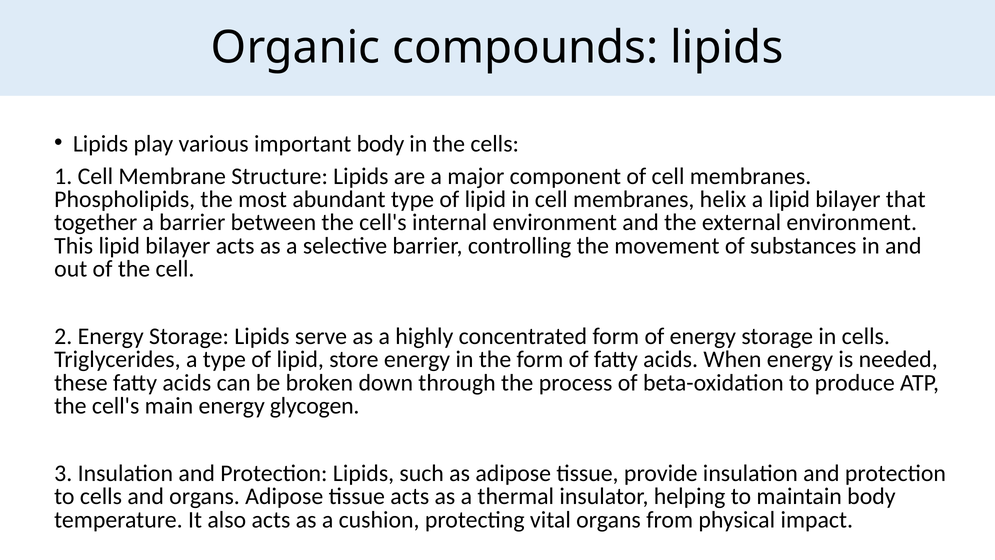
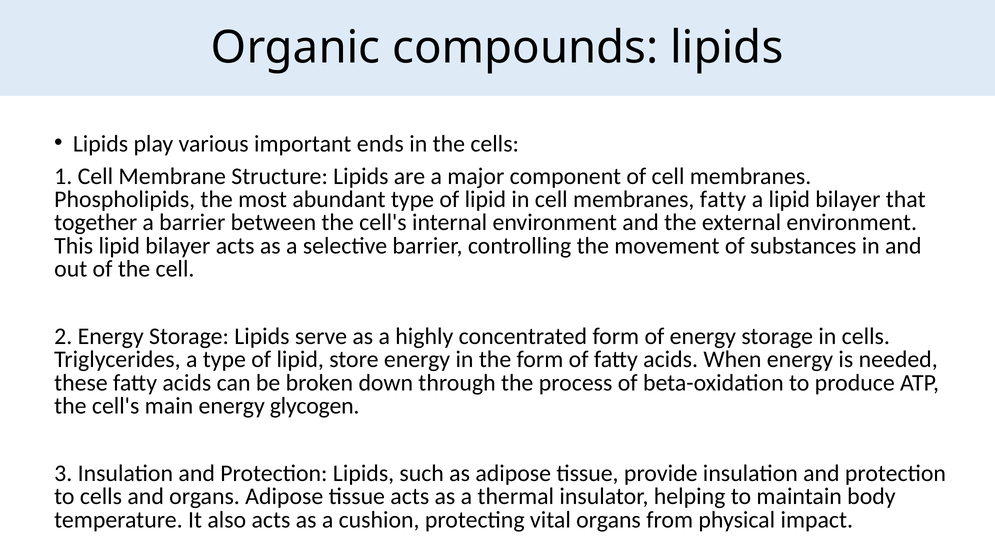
important body: body -> ends
membranes helix: helix -> fatty
